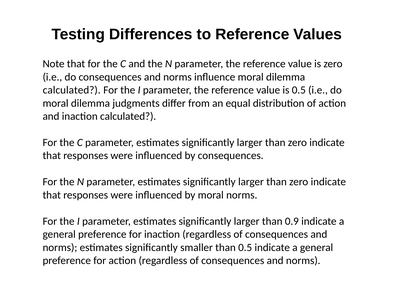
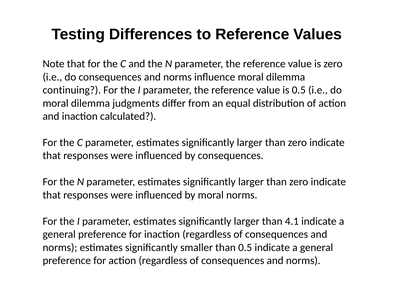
calculated at (72, 90): calculated -> continuing
0.9: 0.9 -> 4.1
